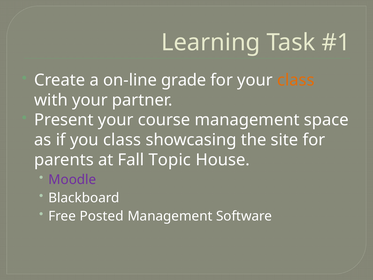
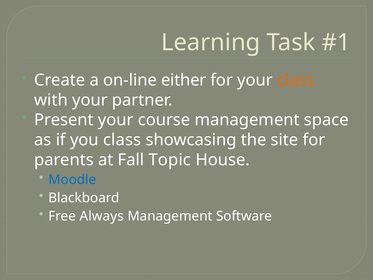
grade: grade -> either
Moodle colour: purple -> blue
Posted: Posted -> Always
